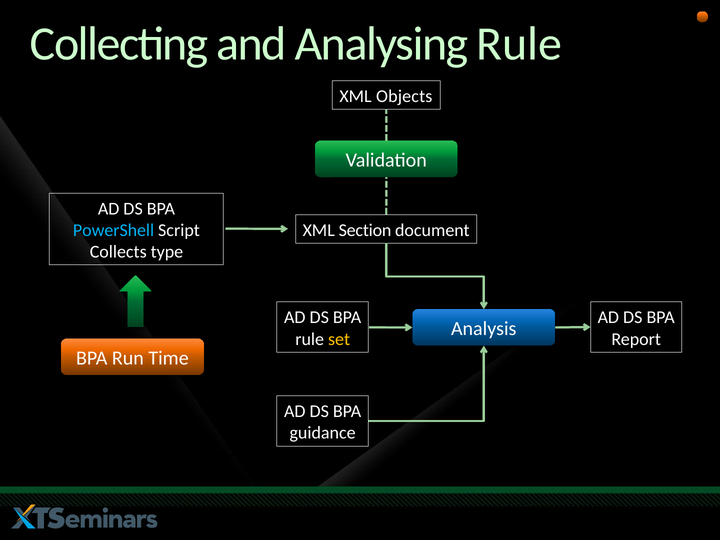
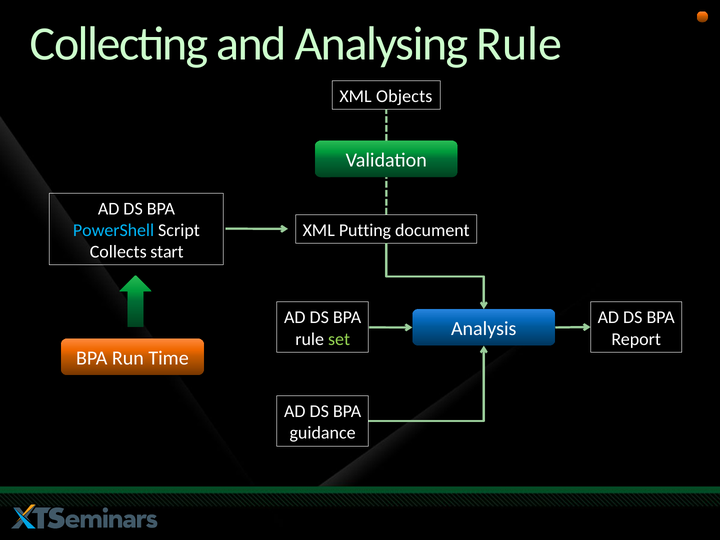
Section: Section -> Putting
type: type -> start
set colour: yellow -> light green
